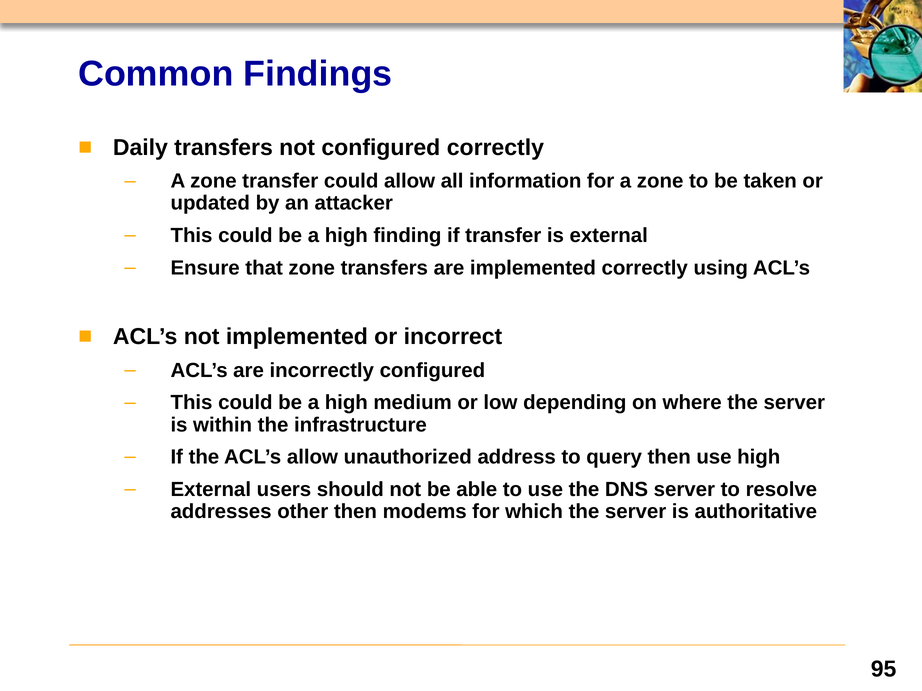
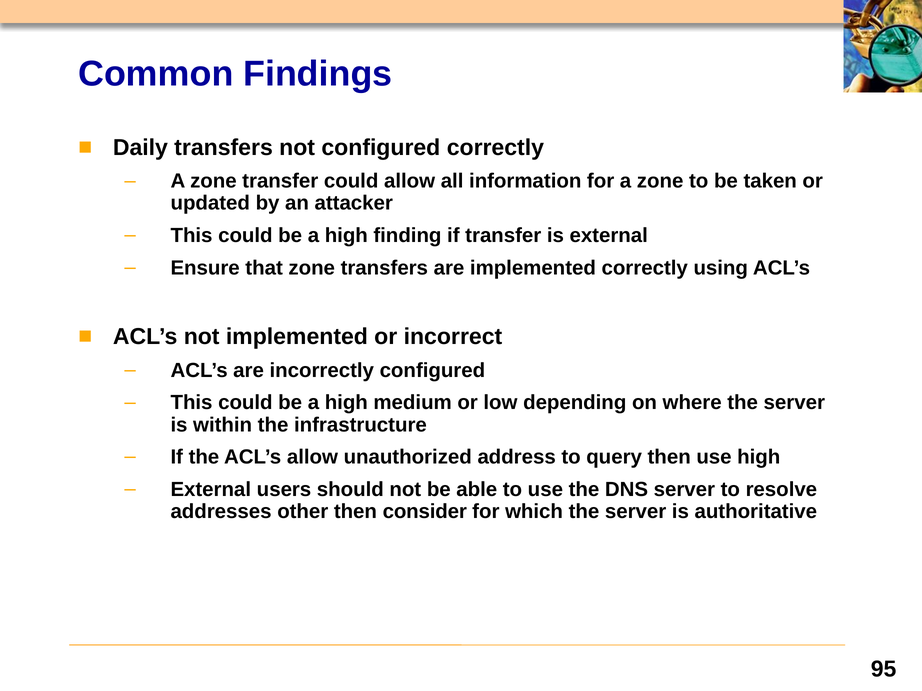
modems: modems -> consider
